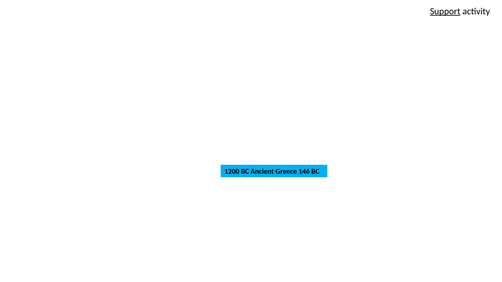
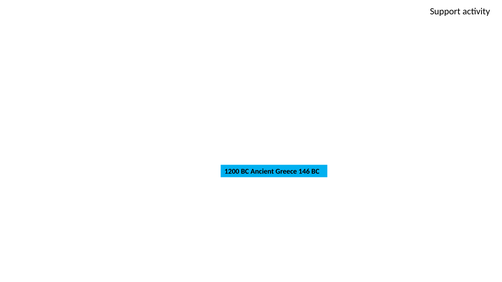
Support underline: present -> none
